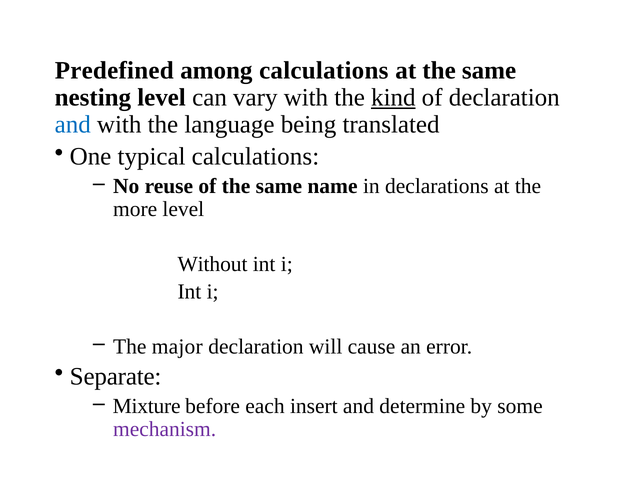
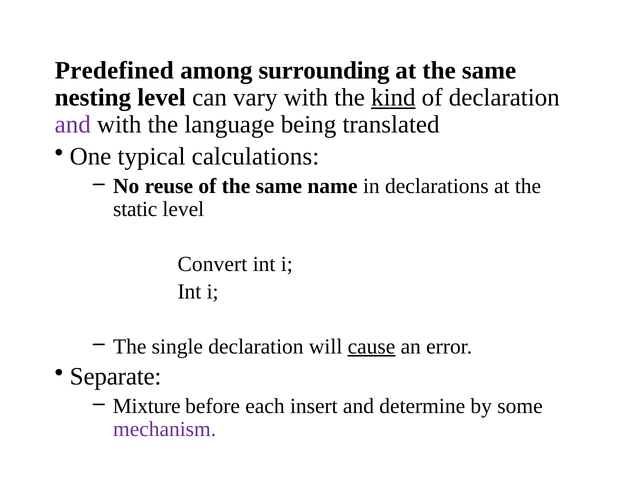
among calculations: calculations -> surrounding
and at (73, 125) colour: blue -> purple
more: more -> static
Without: Without -> Convert
major: major -> single
cause underline: none -> present
